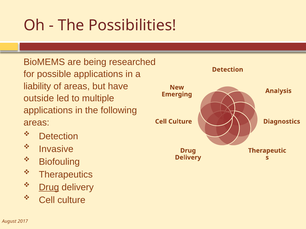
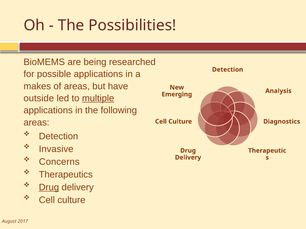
liability: liability -> makes
multiple underline: none -> present
Biofouling: Biofouling -> Concerns
